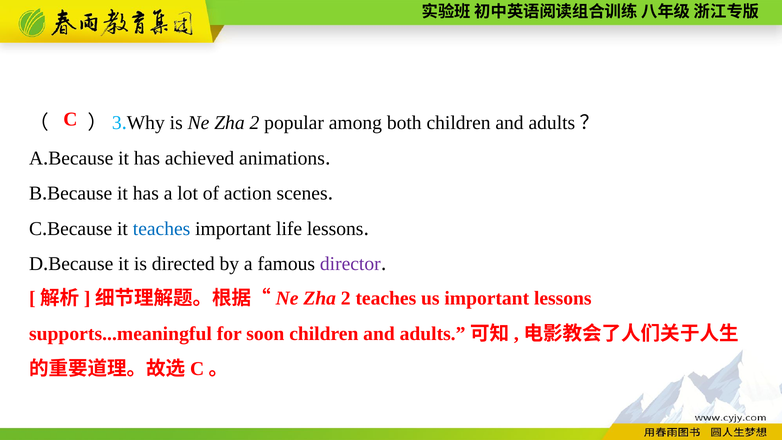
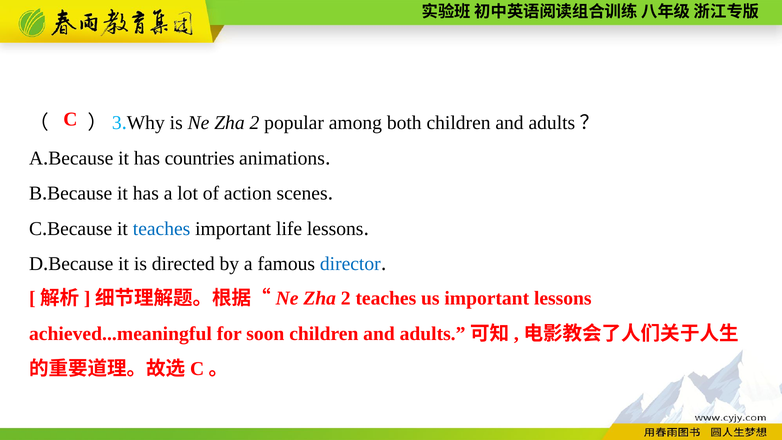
achieved: achieved -> countries
director colour: purple -> blue
supports...meaningful: supports...meaningful -> achieved...meaningful
